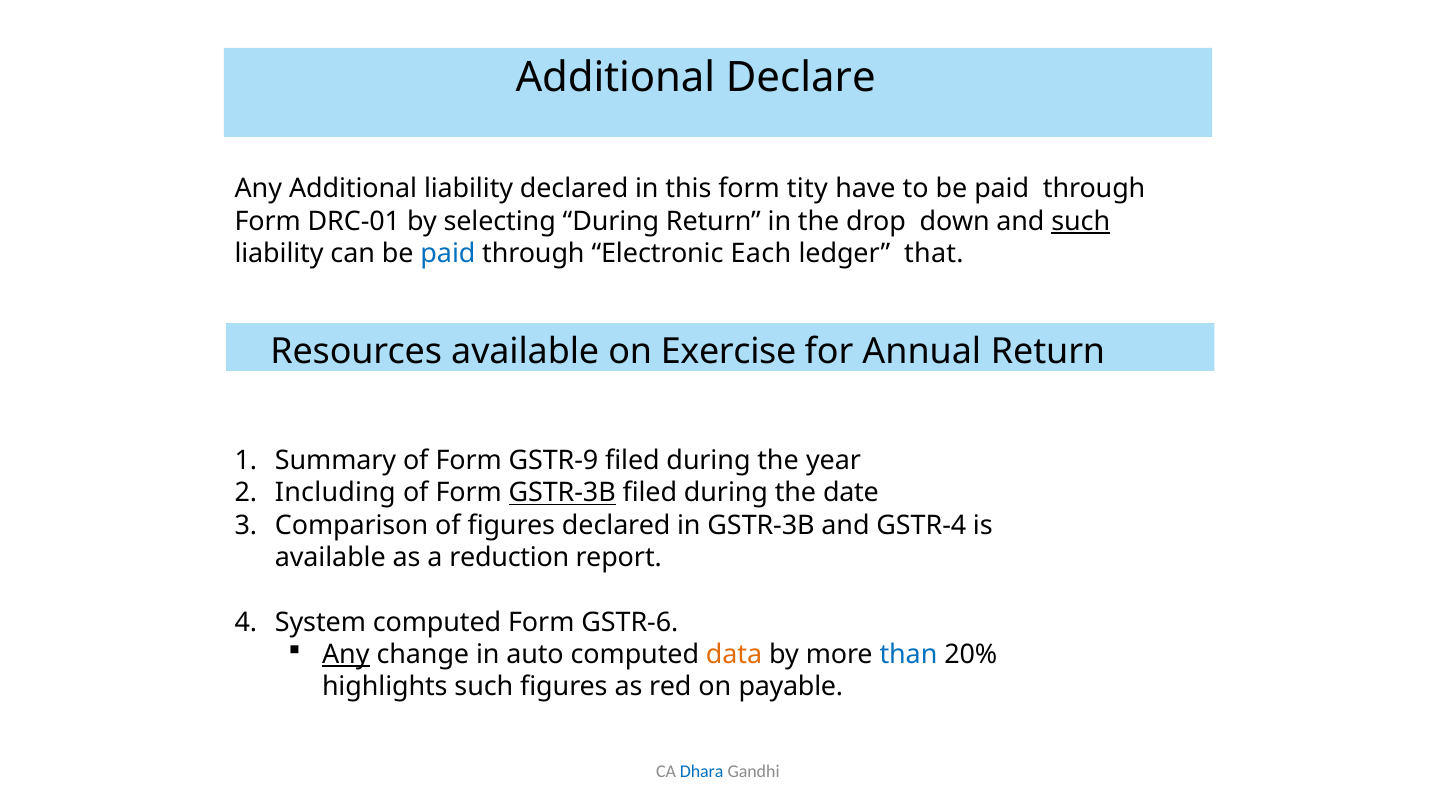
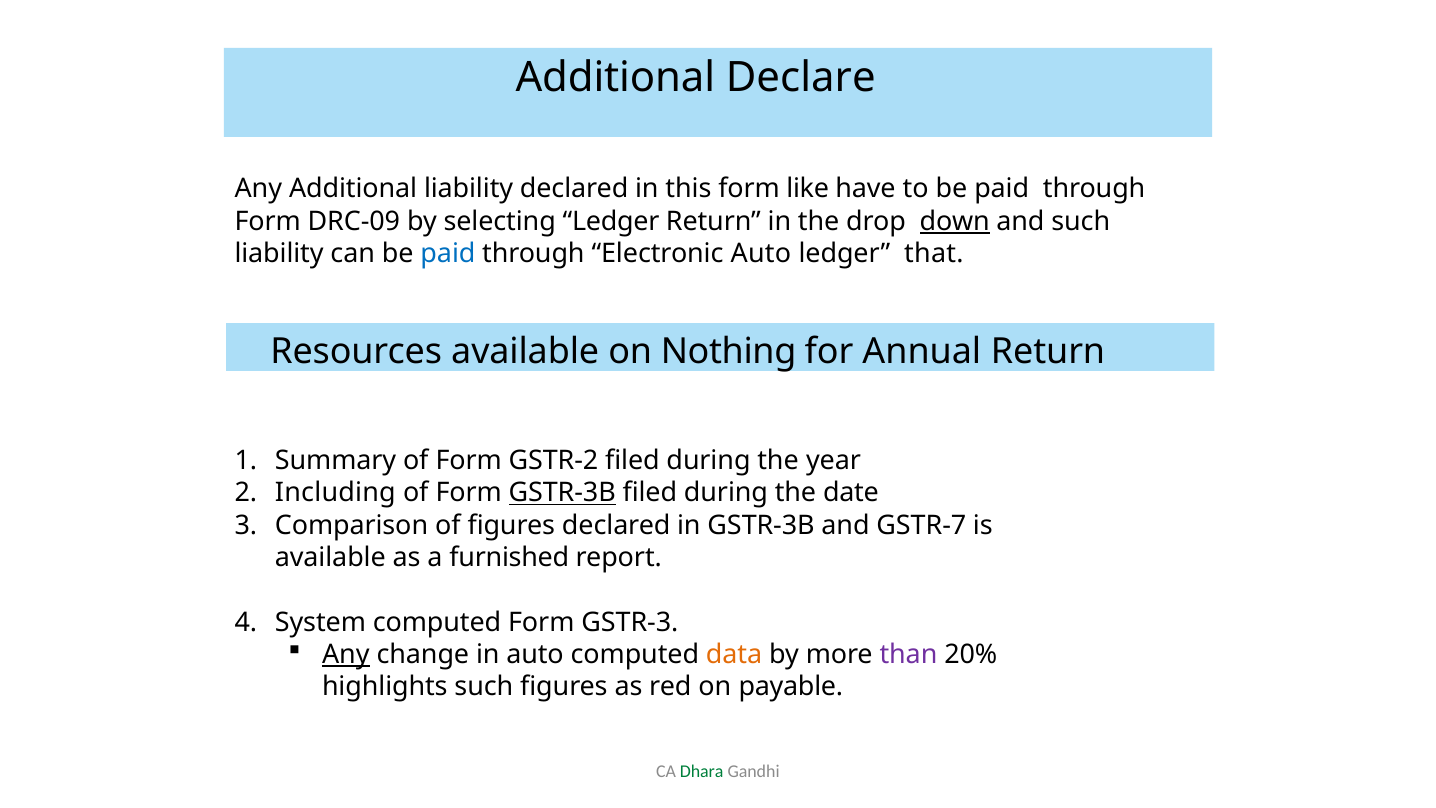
tity: tity -> like
DRC-01: DRC-01 -> DRC-09
selecting During: During -> Ledger
down underline: none -> present
such at (1081, 221) underline: present -> none
Electronic Each: Each -> Auto
Exercise: Exercise -> Nothing
GSTR-9: GSTR-9 -> GSTR-2
GSTR-4: GSTR-4 -> GSTR-7
reduction: reduction -> furnished
GSTR-6: GSTR-6 -> GSTR-3
than colour: blue -> purple
Dhara colour: blue -> green
